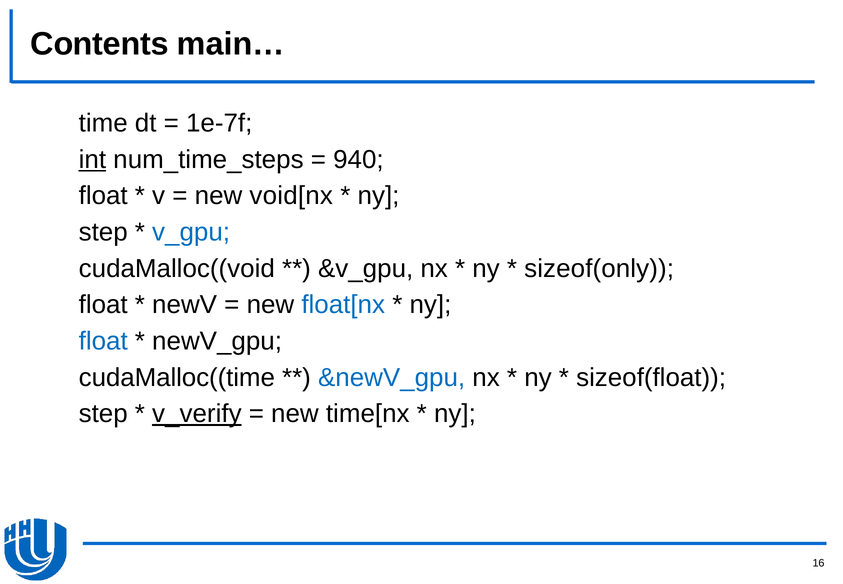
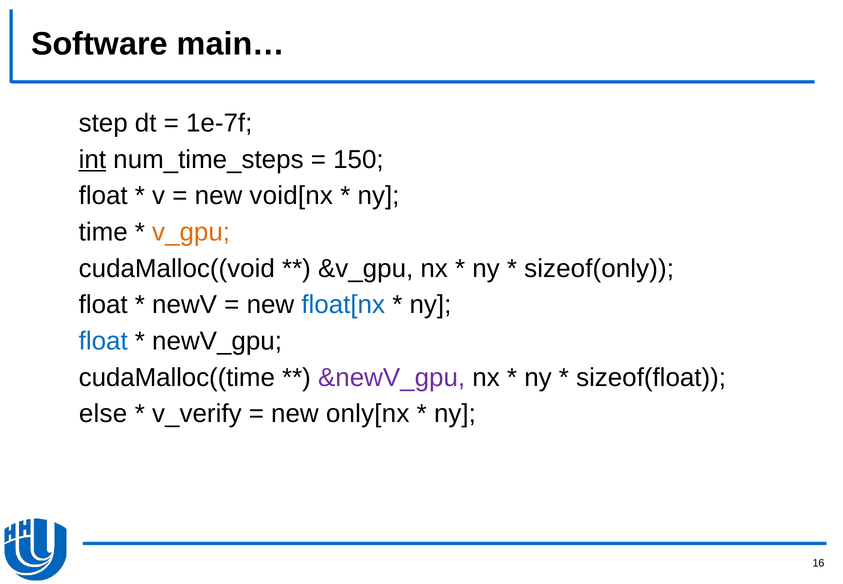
Contents: Contents -> Software
time: time -> step
940: 940 -> 150
step at (103, 232): step -> time
v_gpu colour: blue -> orange
&newV_gpu colour: blue -> purple
step at (103, 414): step -> else
v_verify underline: present -> none
time[nx: time[nx -> only[nx
